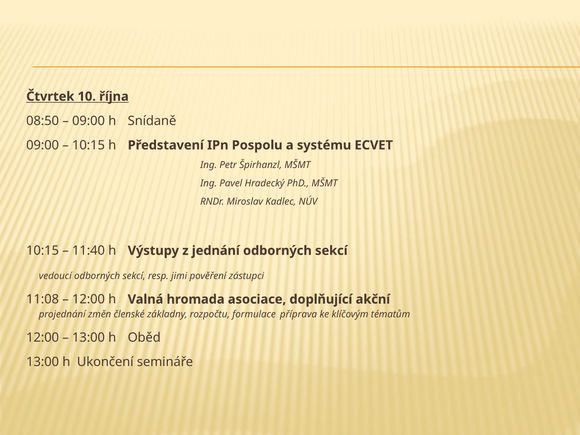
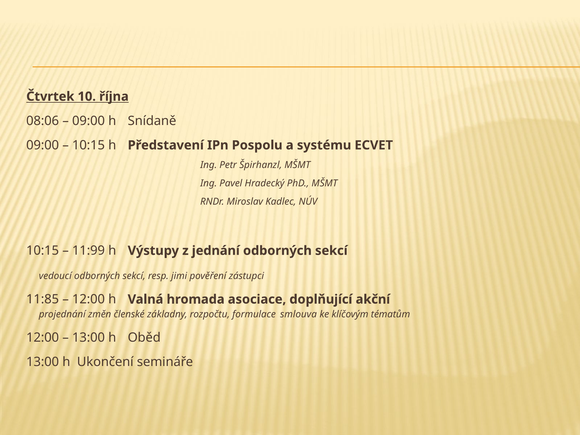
08:50: 08:50 -> 08:06
11:40: 11:40 -> 11:99
11:08: 11:08 -> 11:85
příprava: příprava -> smlouva
